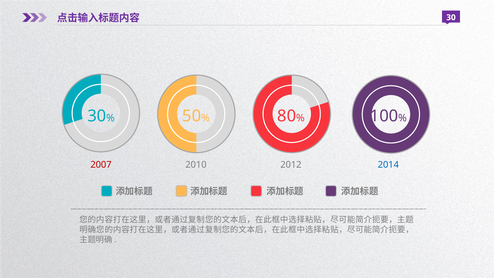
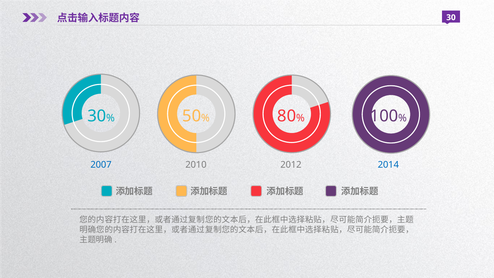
2007 colour: red -> blue
